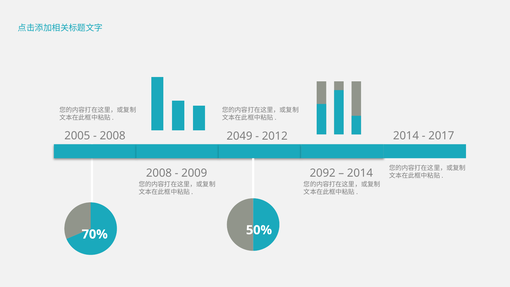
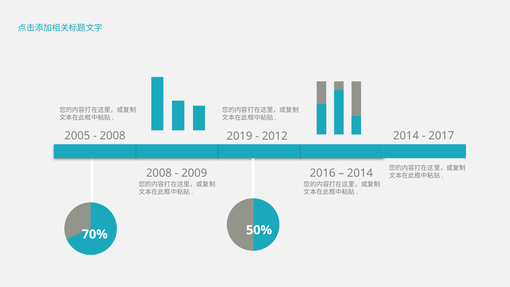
2049: 2049 -> 2019
2092: 2092 -> 2016
